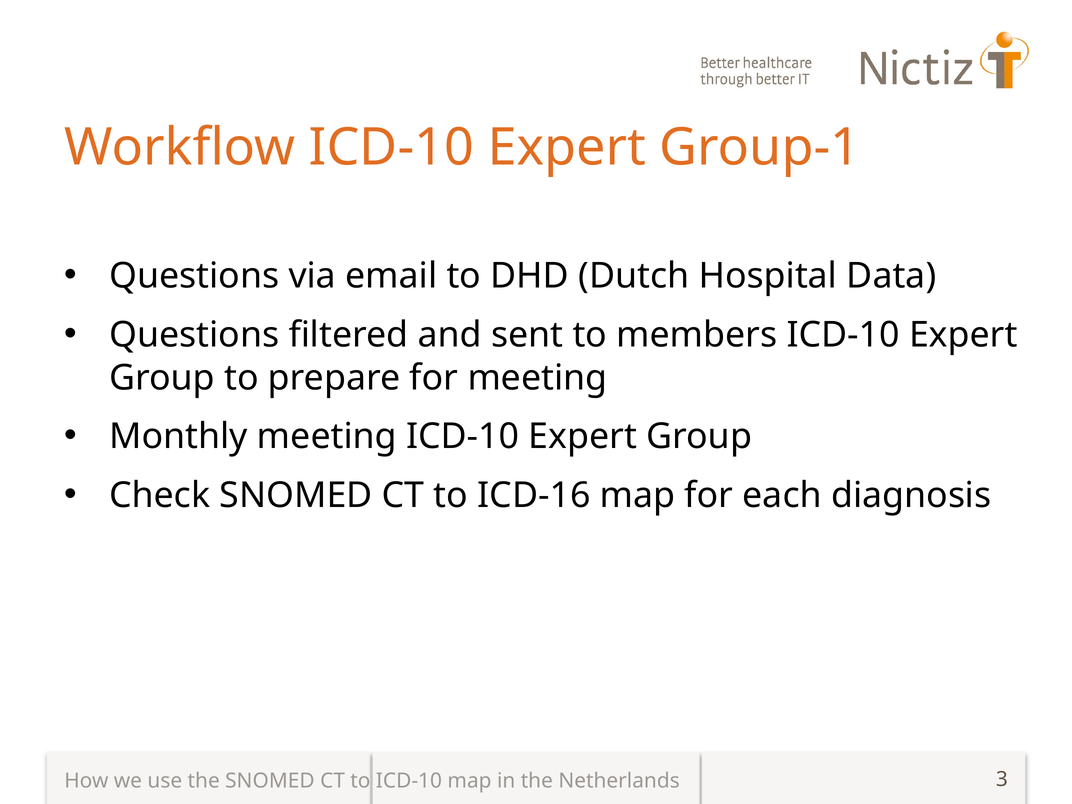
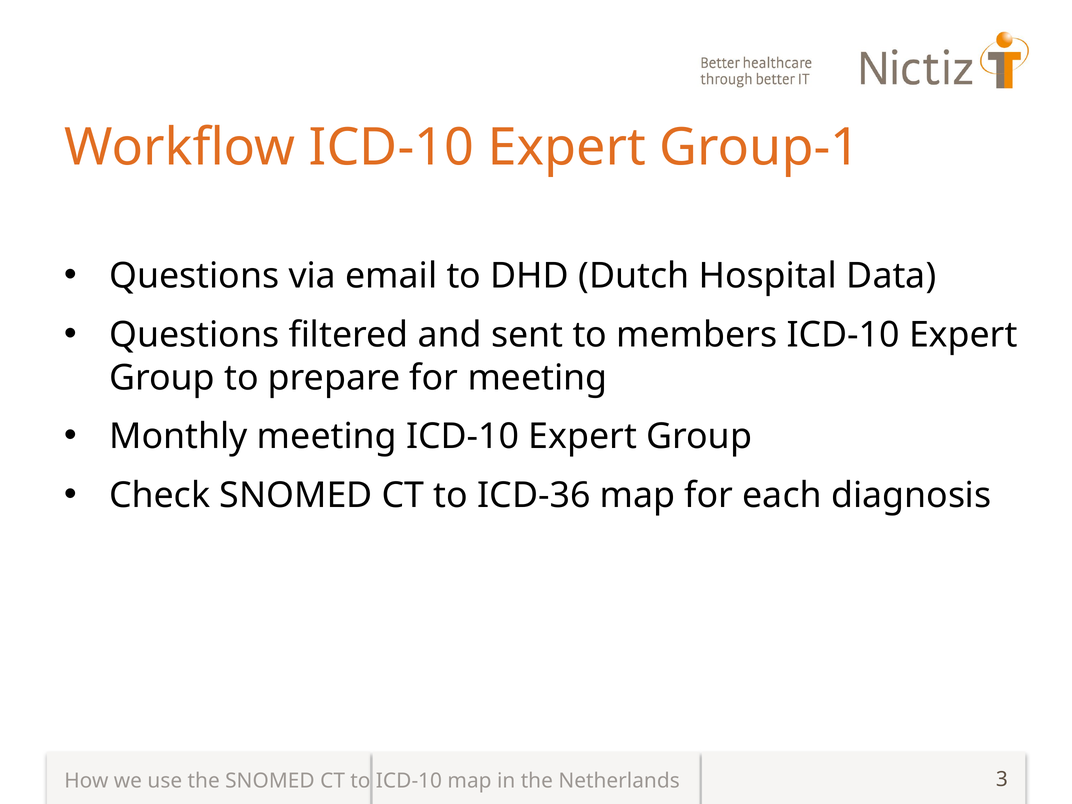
ICD-16: ICD-16 -> ICD-36
